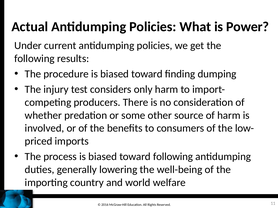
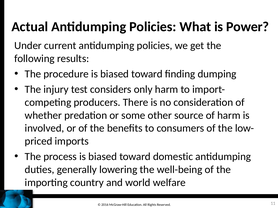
toward following: following -> domestic
